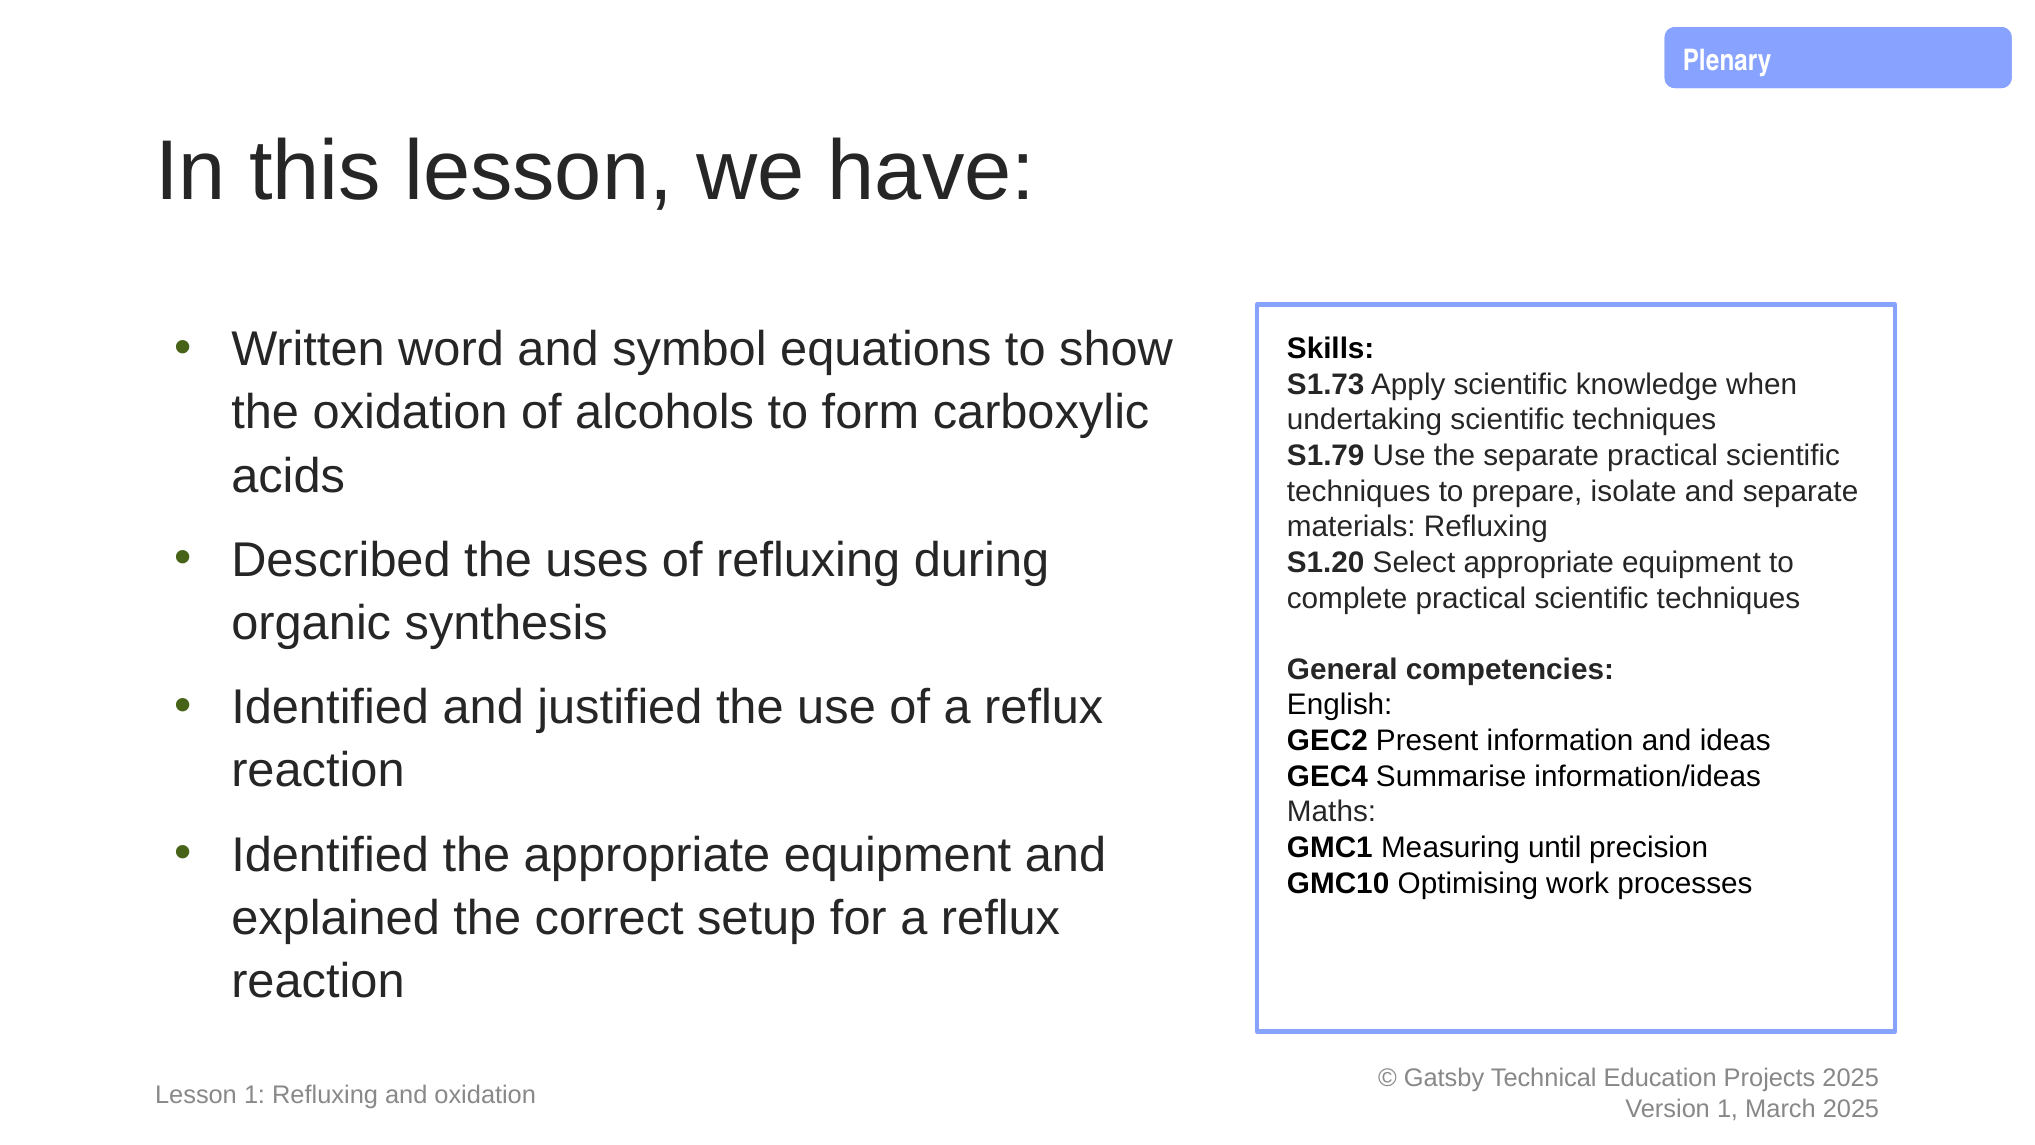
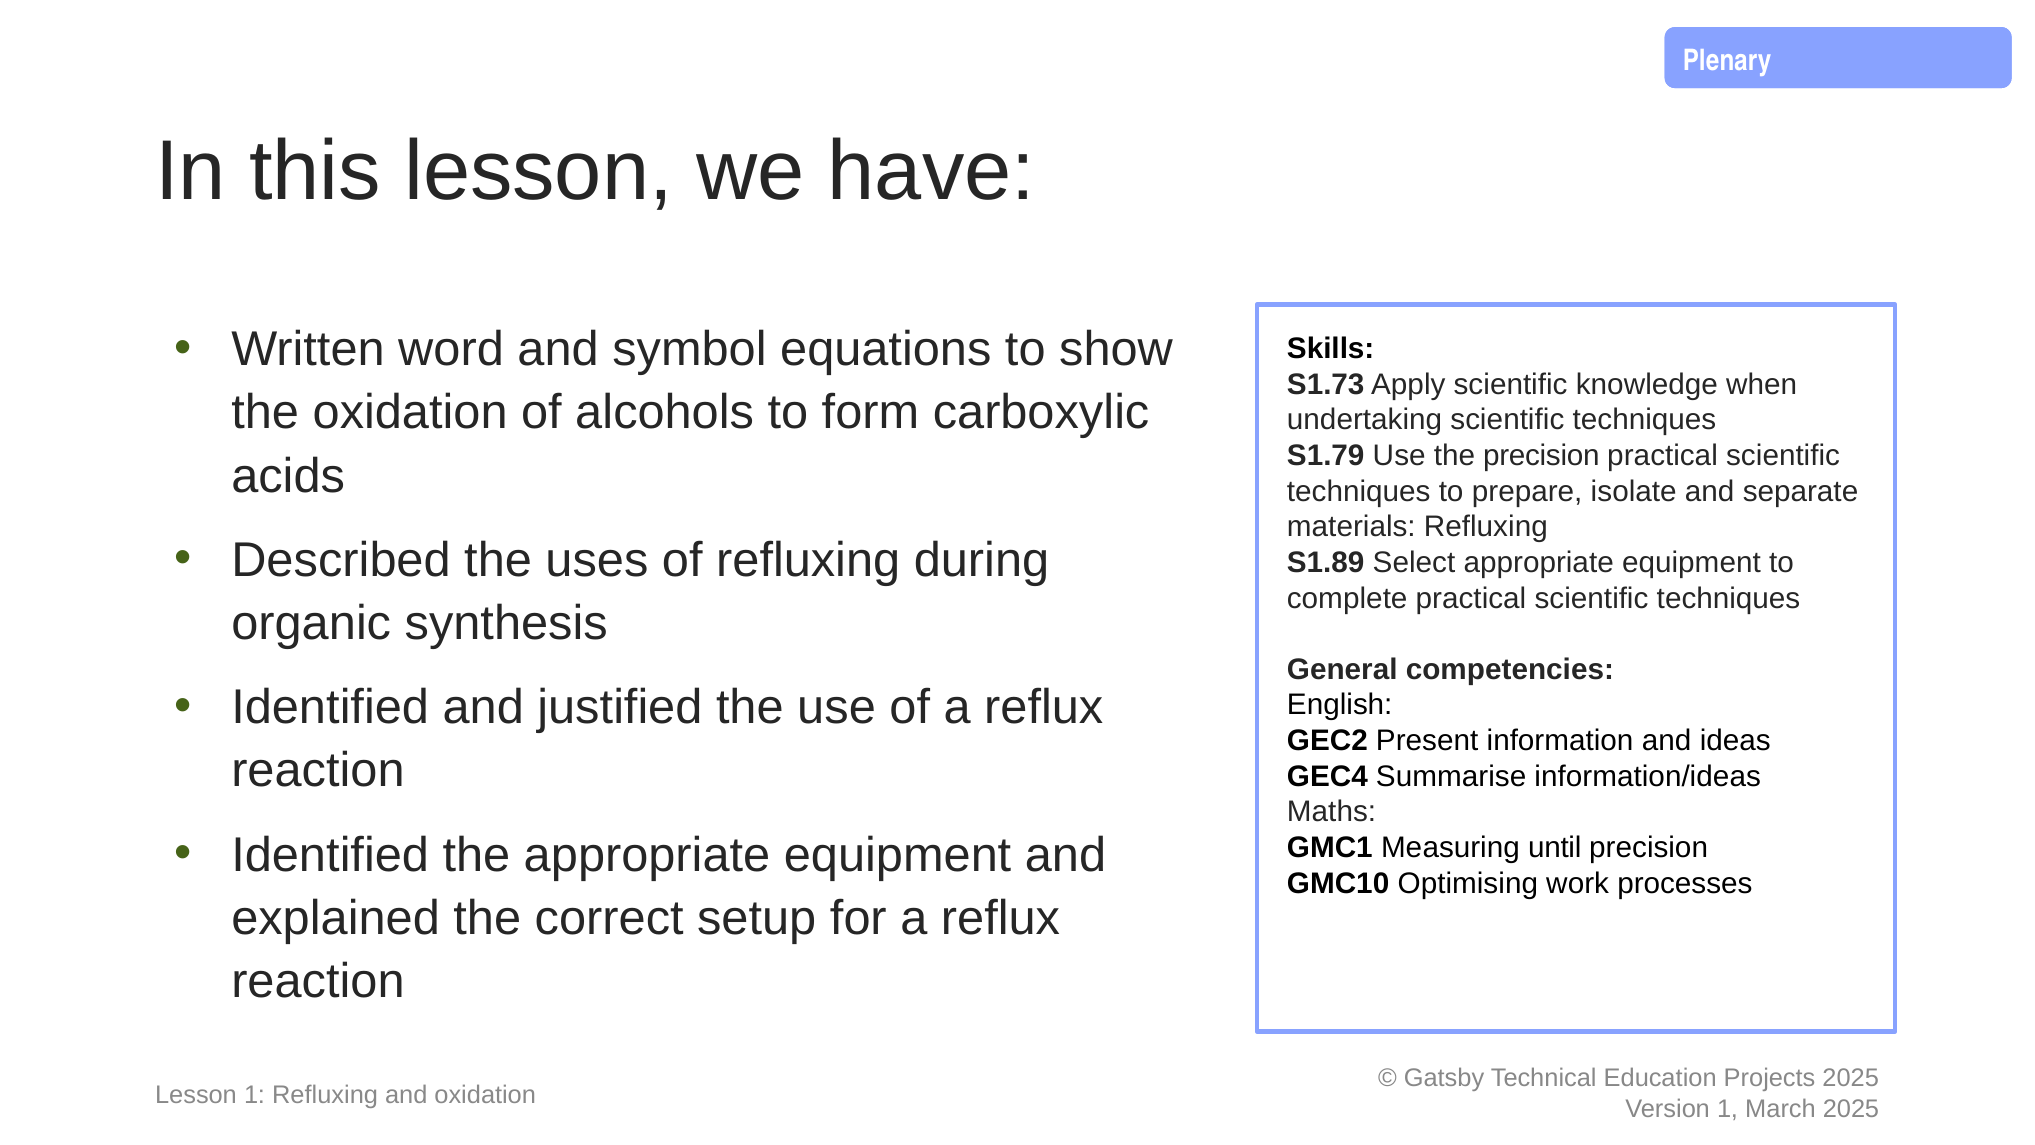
the separate: separate -> precision
S1.20: S1.20 -> S1.89
